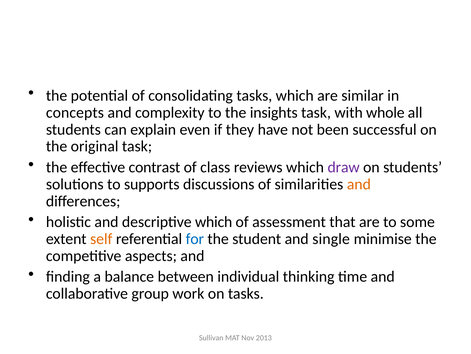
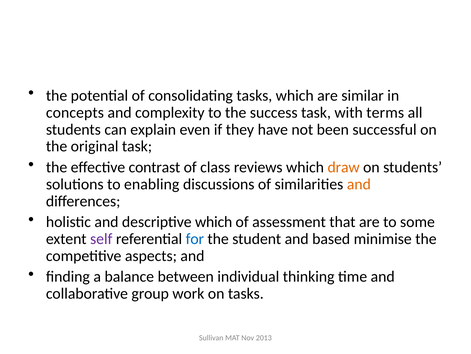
insights: insights -> success
whole: whole -> terms
draw colour: purple -> orange
supports: supports -> enabling
self colour: orange -> purple
single: single -> based
